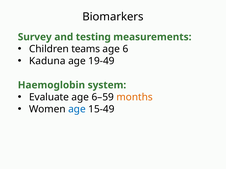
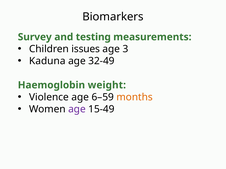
teams: teams -> issues
6: 6 -> 3
19-49: 19-49 -> 32-49
system: system -> weight
Evaluate: Evaluate -> Violence
age at (77, 109) colour: blue -> purple
